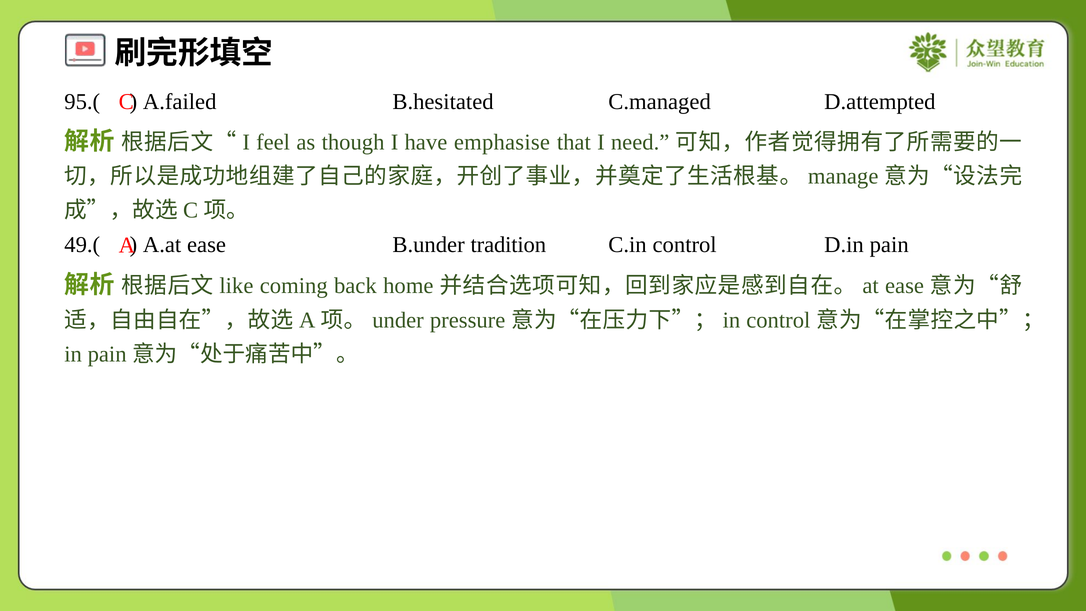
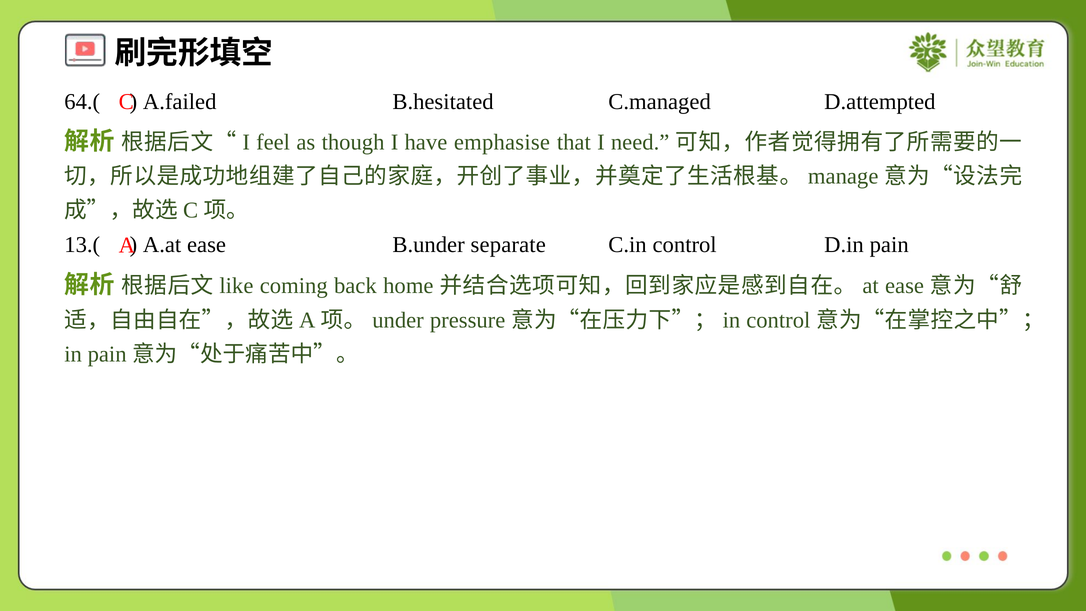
95.(: 95.( -> 64.(
49.(: 49.( -> 13.(
tradition: tradition -> separate
